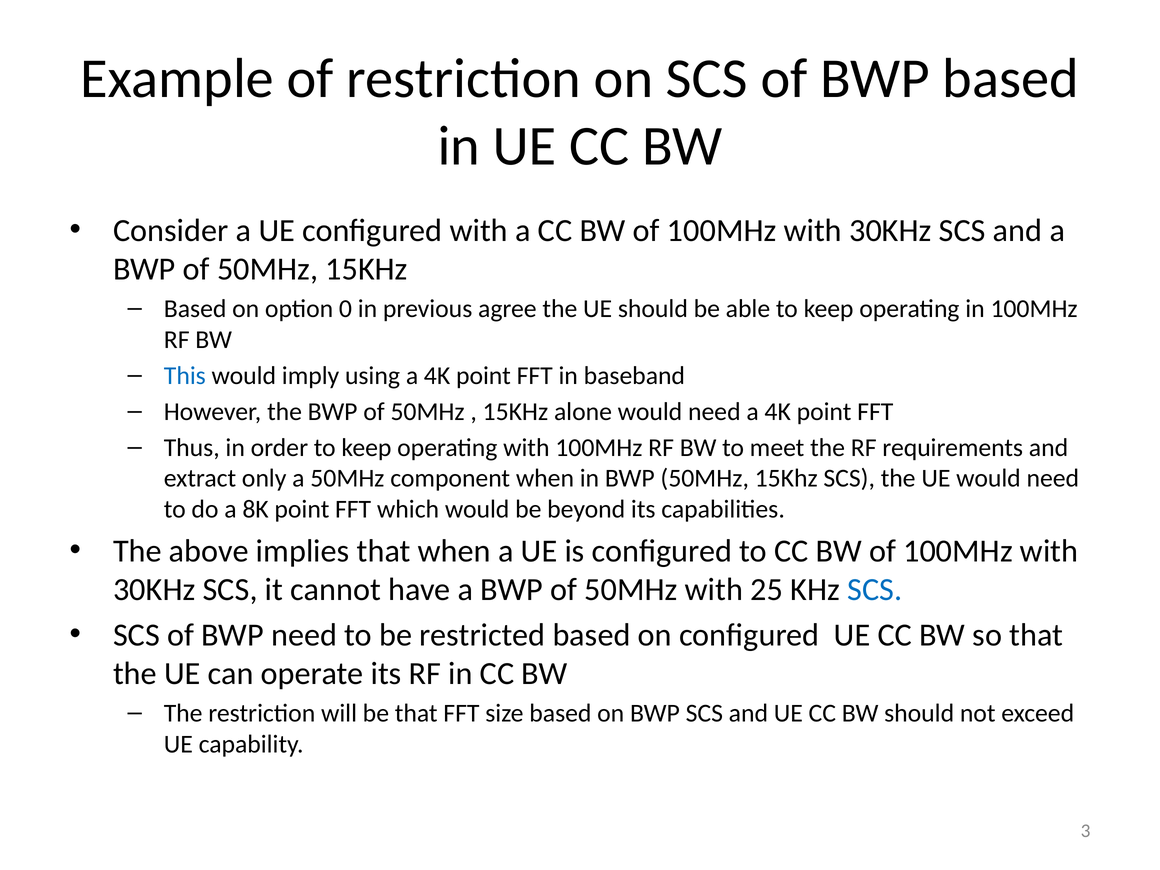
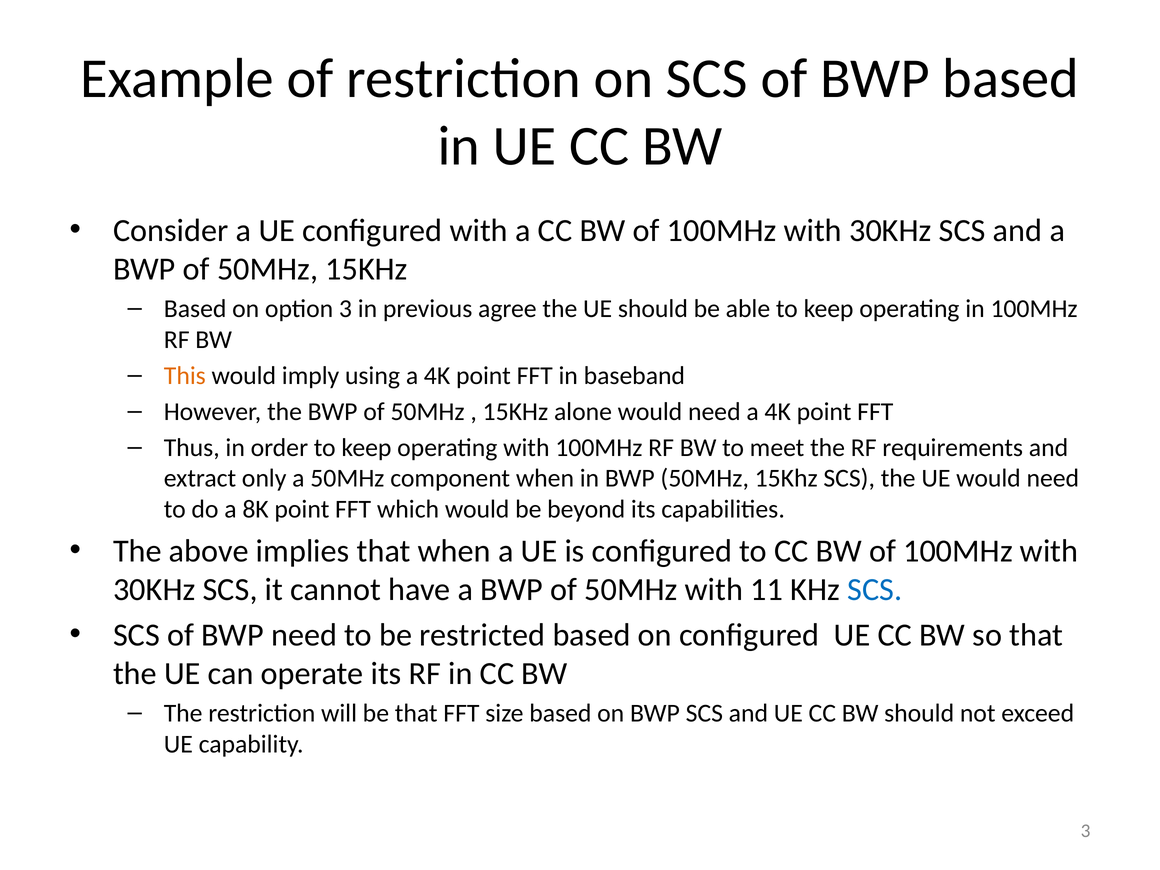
option 0: 0 -> 3
This colour: blue -> orange
25: 25 -> 11
